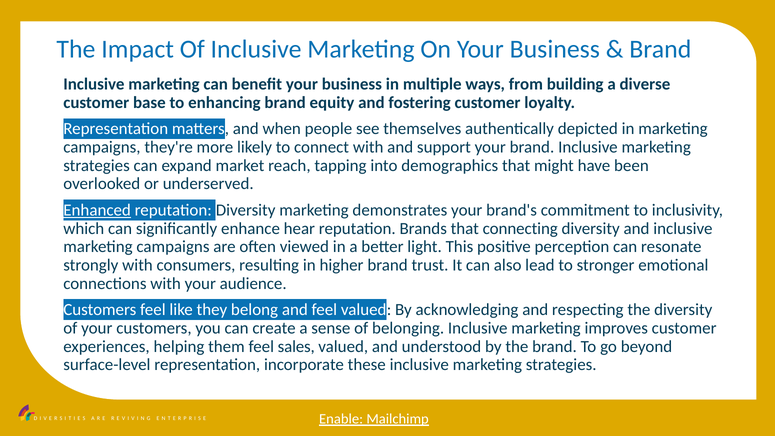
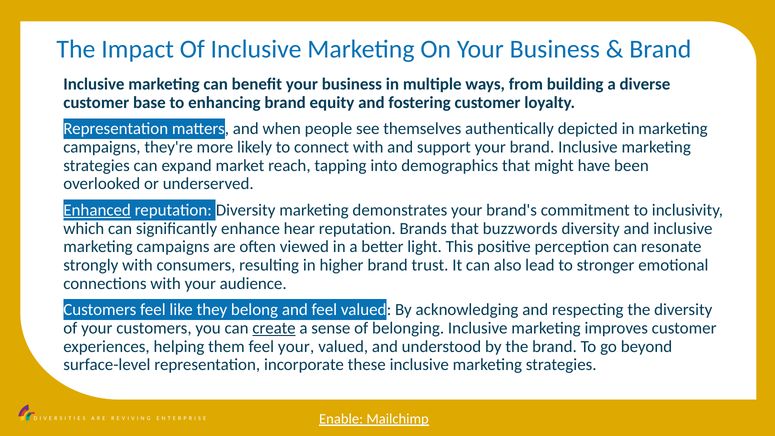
connecting: connecting -> buzzwords
create underline: none -> present
feel sales: sales -> your
